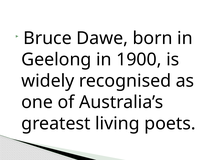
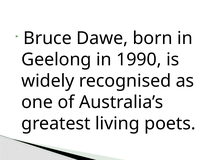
1900: 1900 -> 1990
